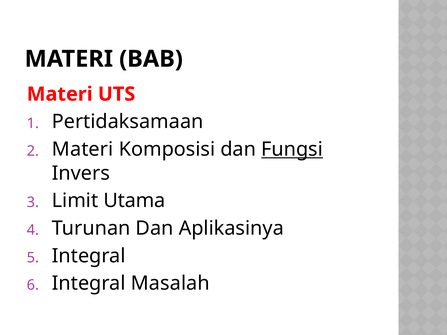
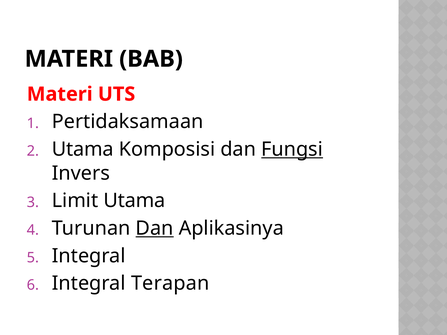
Materi at (83, 149): Materi -> Utama
Dan at (155, 228) underline: none -> present
Masalah: Masalah -> Terapan
